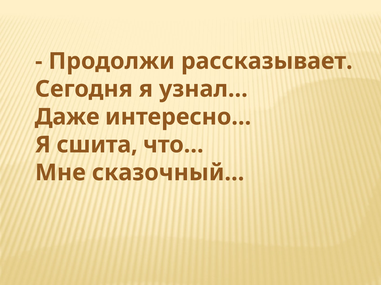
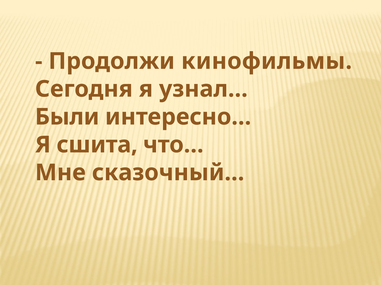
рассказывает: рассказывает -> кинофильмы
Даже: Даже -> Были
